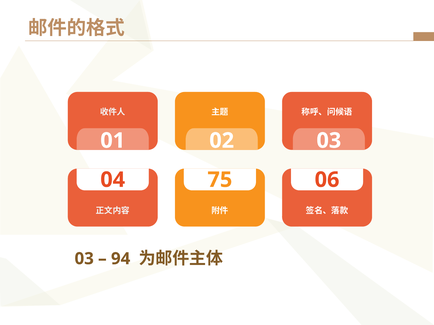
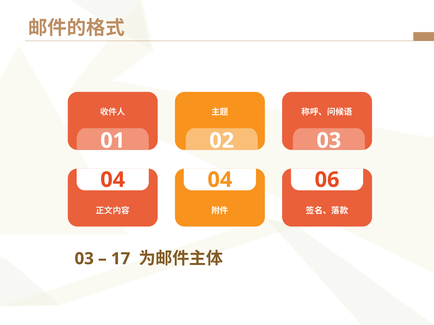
04 75: 75 -> 04
94: 94 -> 17
